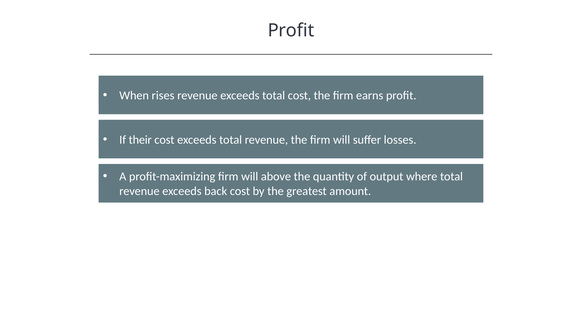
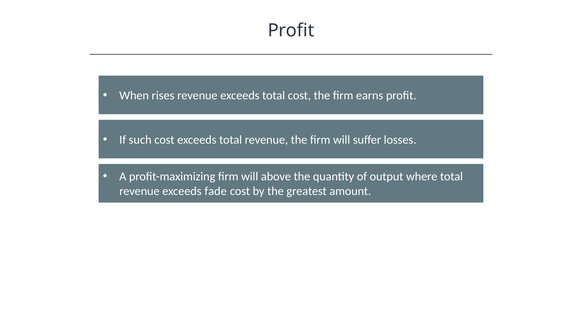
their: their -> such
back: back -> fade
